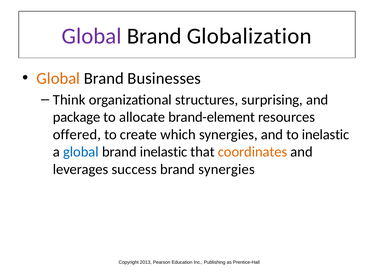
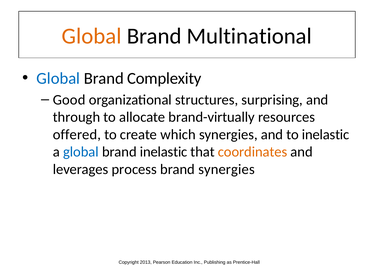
Global at (92, 36) colour: purple -> orange
Globalization: Globalization -> Multinational
Global at (58, 78) colour: orange -> blue
Businesses: Businesses -> Complexity
Think: Think -> Good
package: package -> through
brand-element: brand-element -> brand-virtually
success: success -> process
